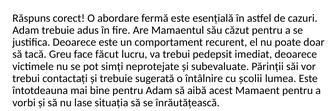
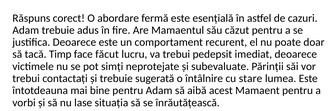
Greu: Greu -> Timp
școlii: școlii -> stare
